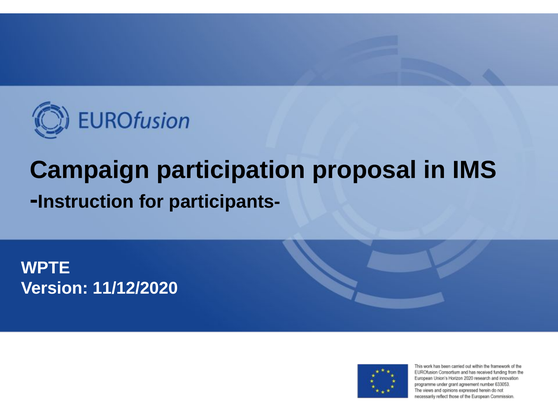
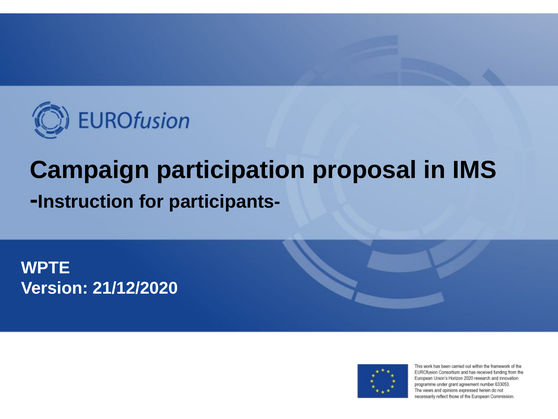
11/12/2020: 11/12/2020 -> 21/12/2020
